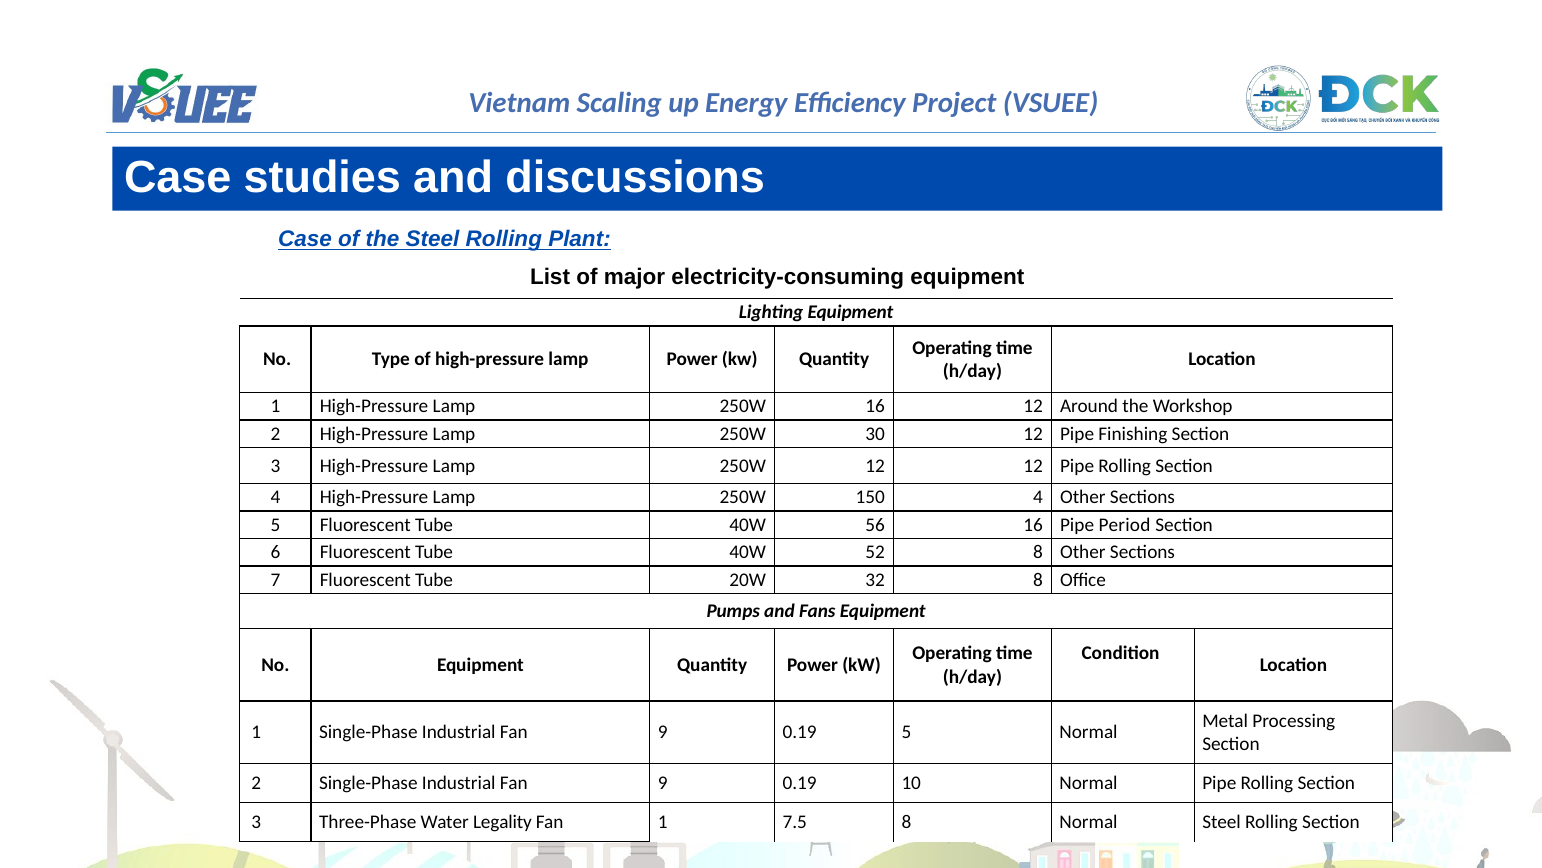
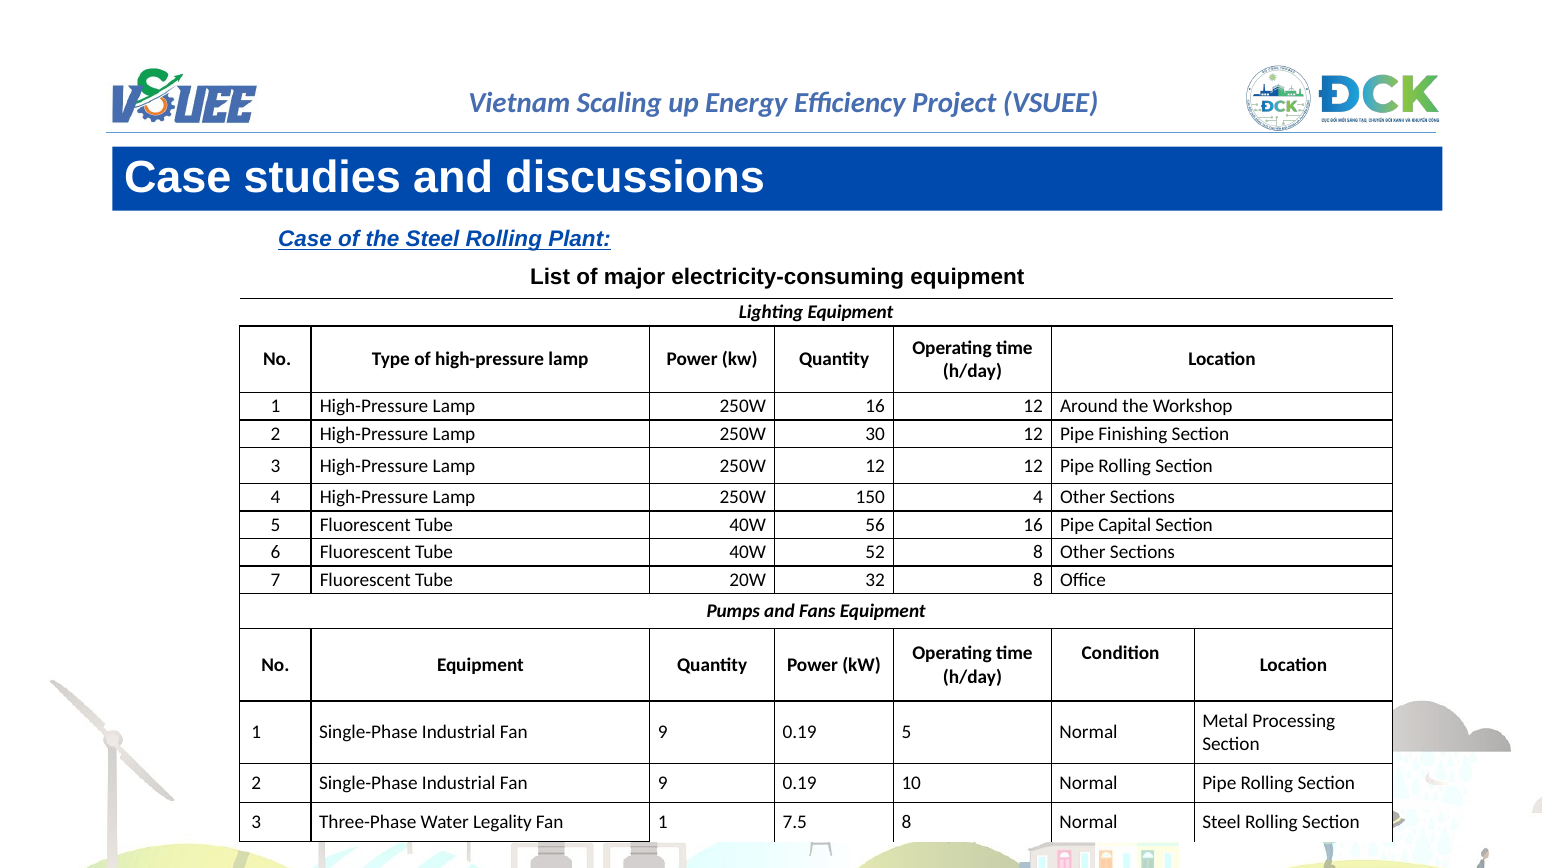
Period: Period -> Capital
